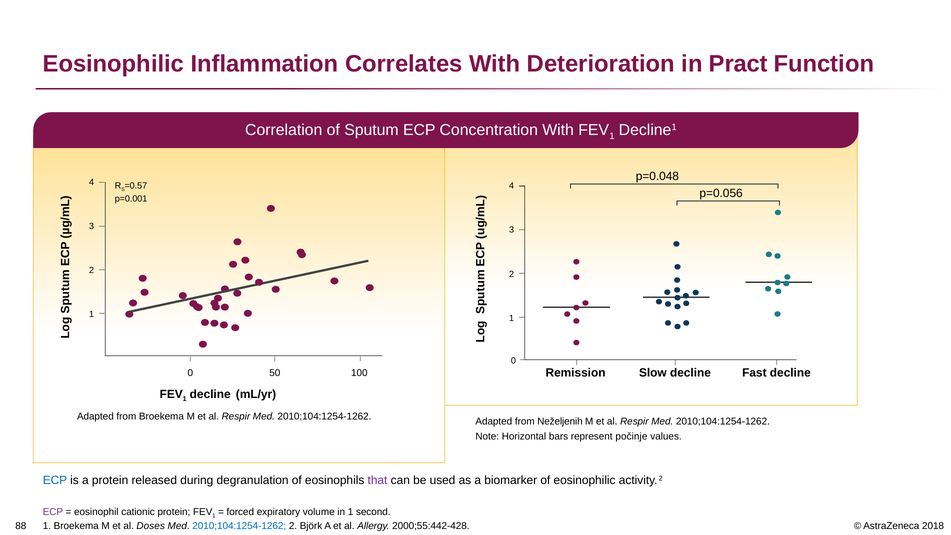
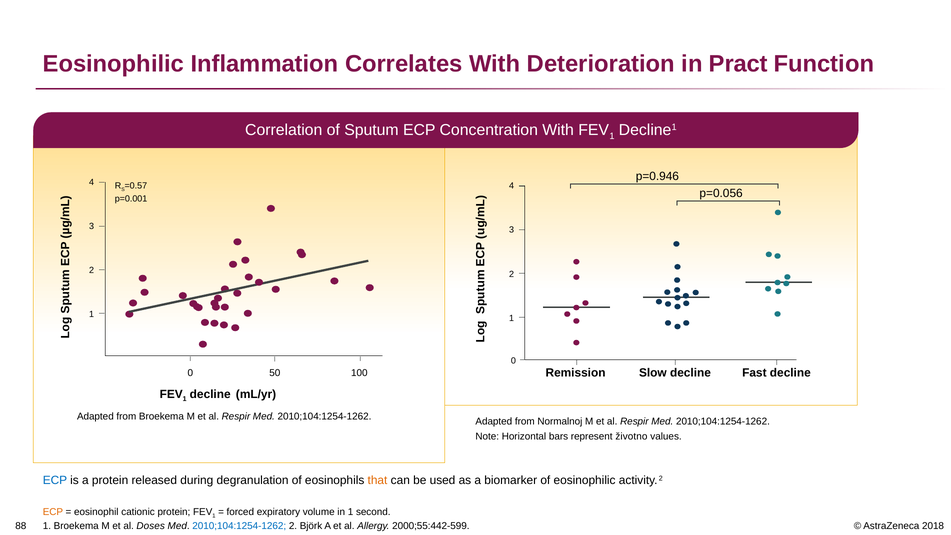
p=0.048: p=0.048 -> p=0.946
Neželjenih: Neželjenih -> Normalnoj
počinje: počinje -> životno
that colour: purple -> orange
ECP at (53, 512) colour: purple -> orange
2000;55:442-428: 2000;55:442-428 -> 2000;55:442-599
